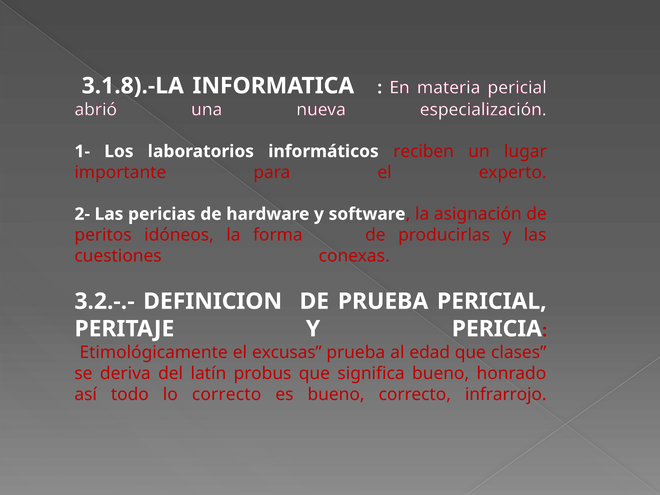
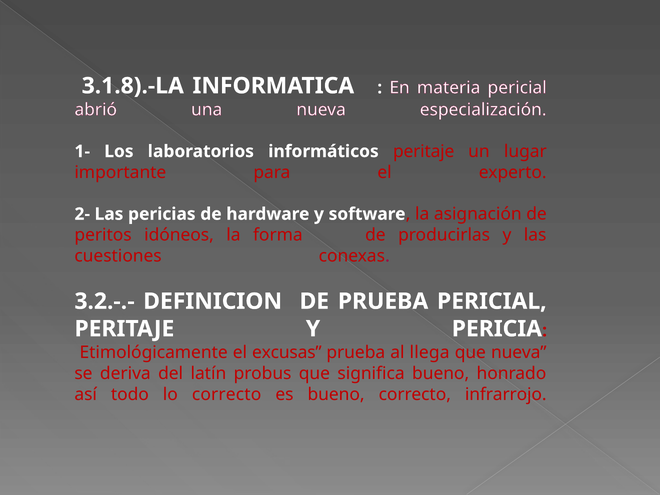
informáticos reciben: reciben -> peritaje
edad: edad -> llega
que clases: clases -> nueva
